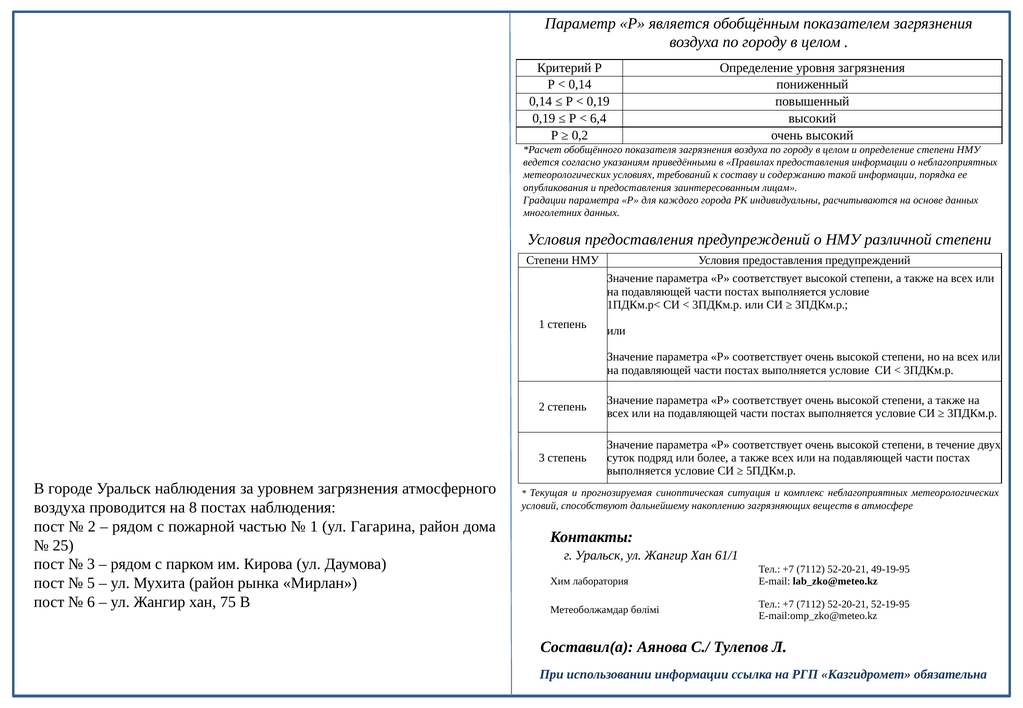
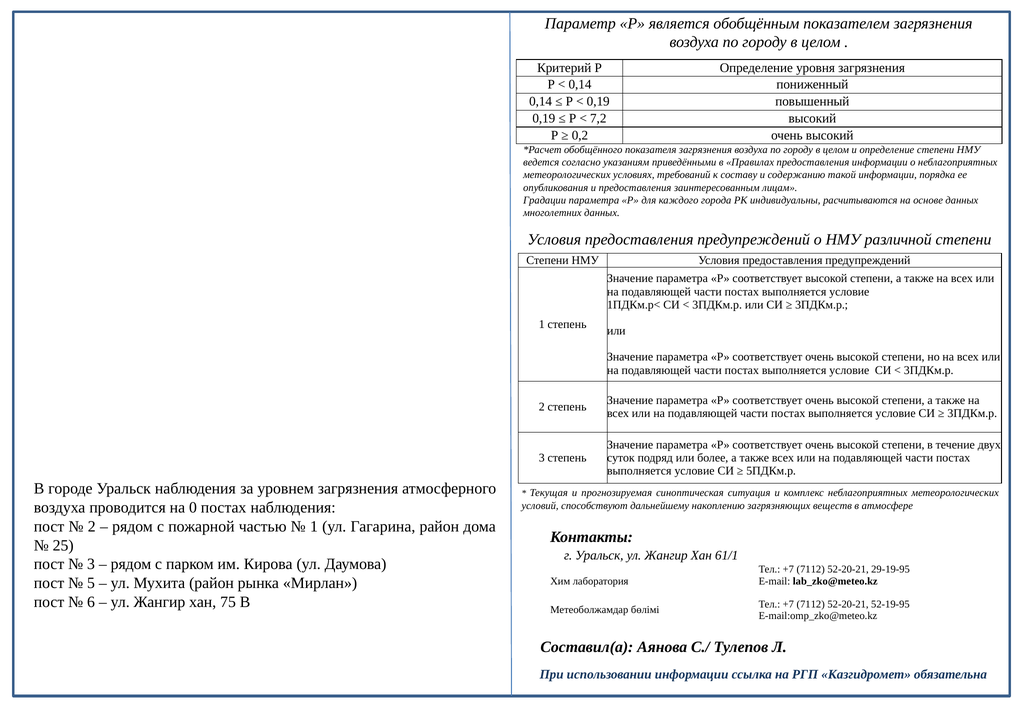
6,4: 6,4 -> 7,2
8: 8 -> 0
49-19-95: 49-19-95 -> 29-19-95
